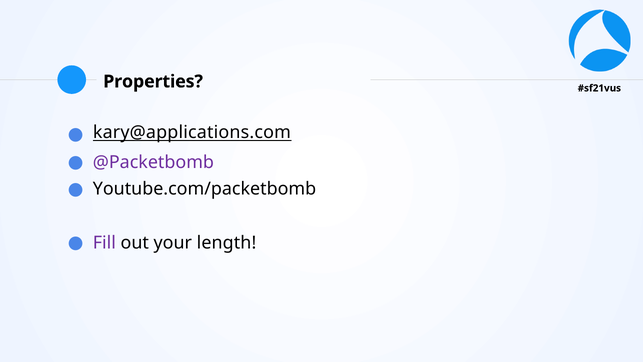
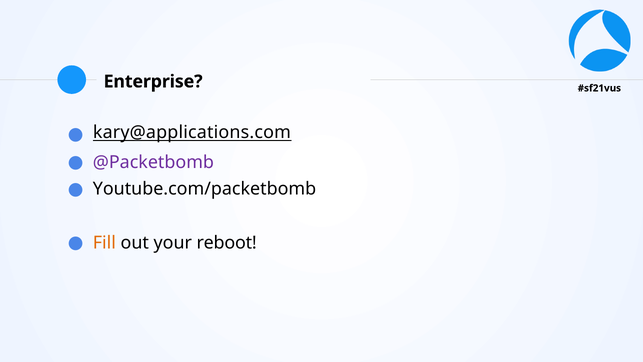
Properties: Properties -> Enterprise
Fill colour: purple -> orange
length: length -> reboot
